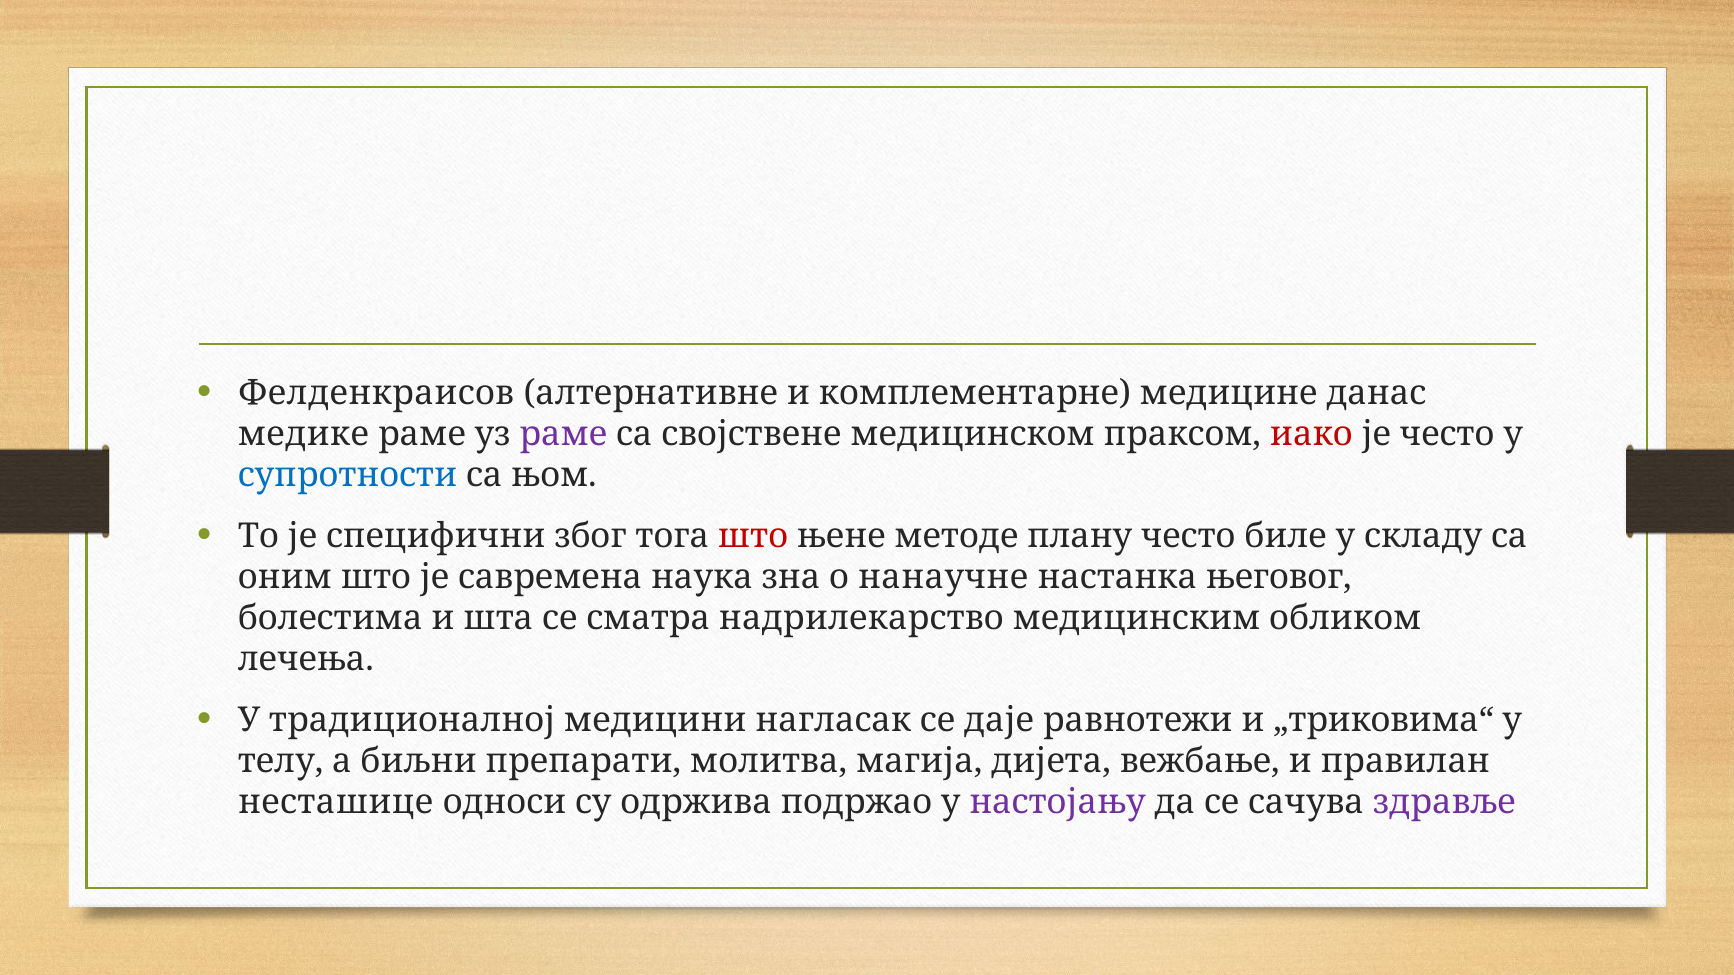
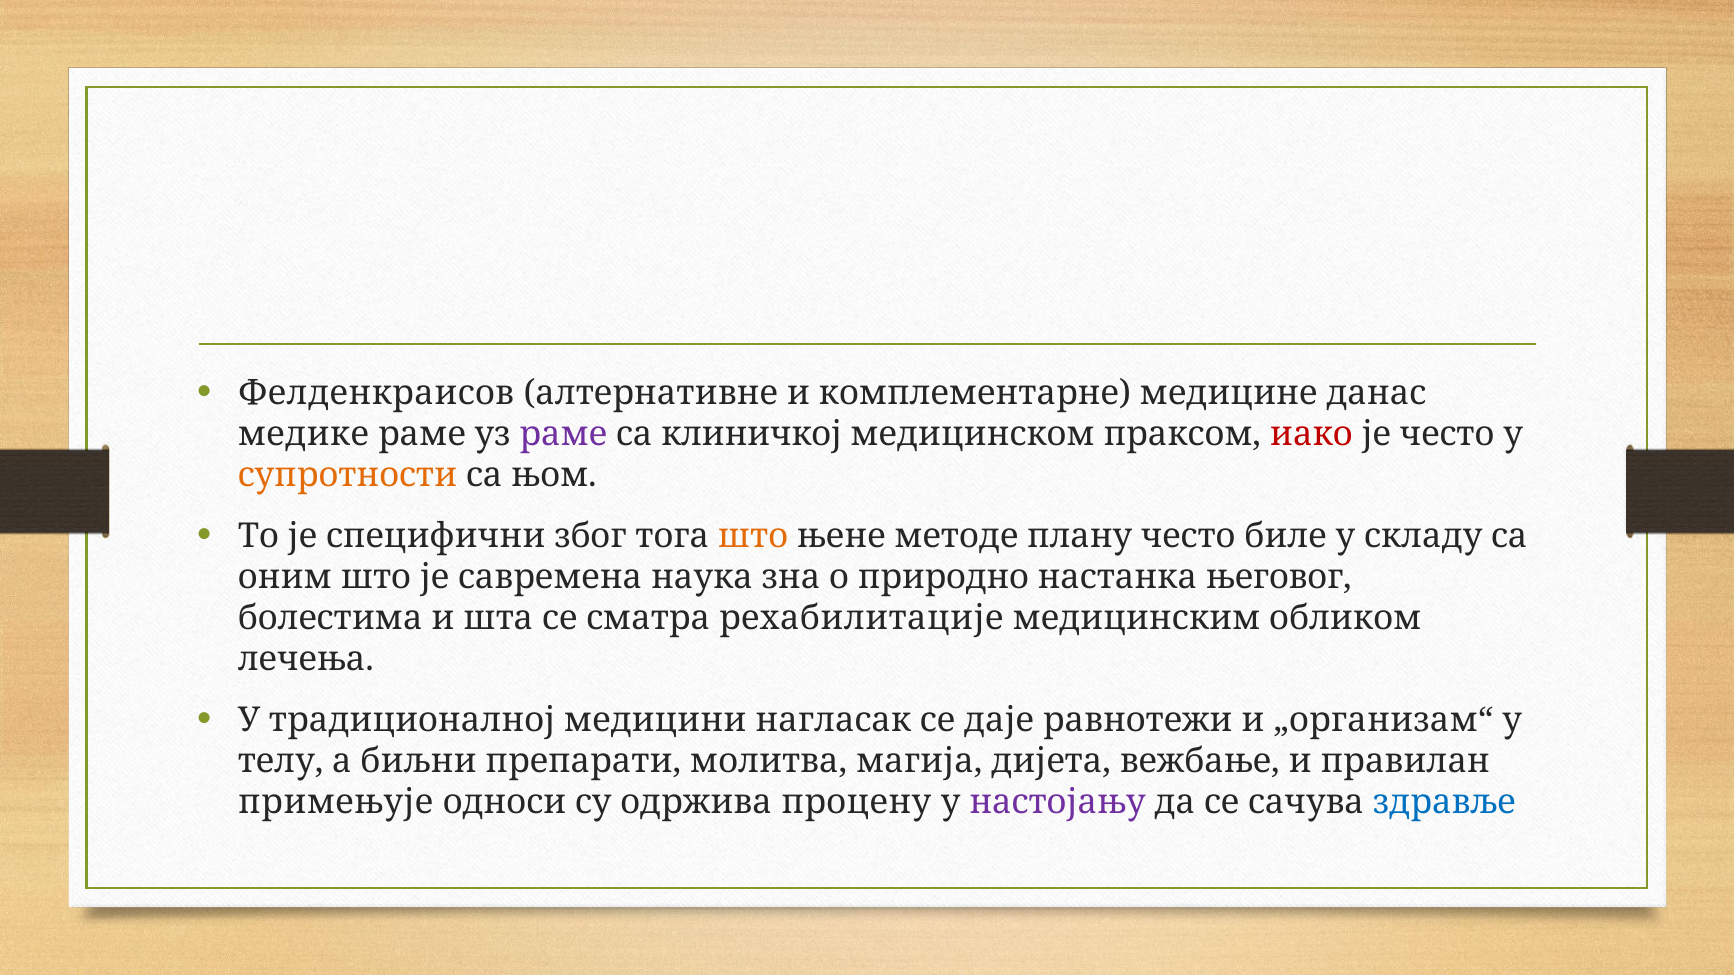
својствене: својствене -> клиничкој
супротности colour: blue -> orange
што at (753, 536) colour: red -> orange
нанаучне: нанаучне -> природно
надрилекарство: надрилекарство -> рехабилитације
„триковима“: „триковима“ -> „организам“
несташице: несташице -> примењује
подржао: подржао -> процену
здравље colour: purple -> blue
